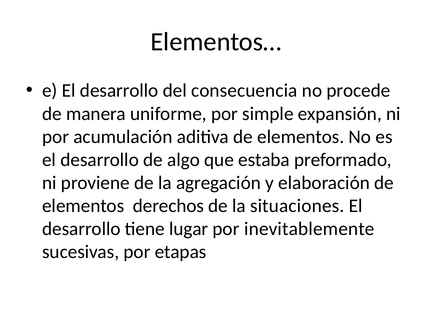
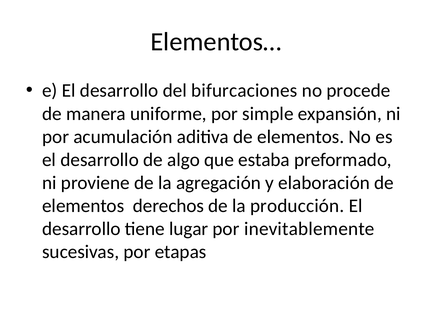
consecuencia: consecuencia -> bifurcaciones
situaciones: situaciones -> producción
